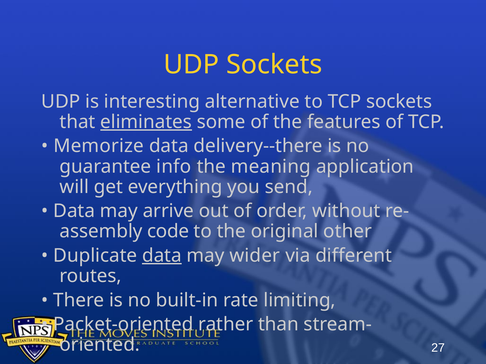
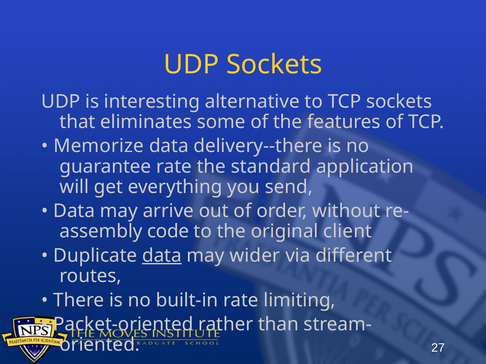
eliminates underline: present -> none
guarantee info: info -> rate
meaning: meaning -> standard
other: other -> client
